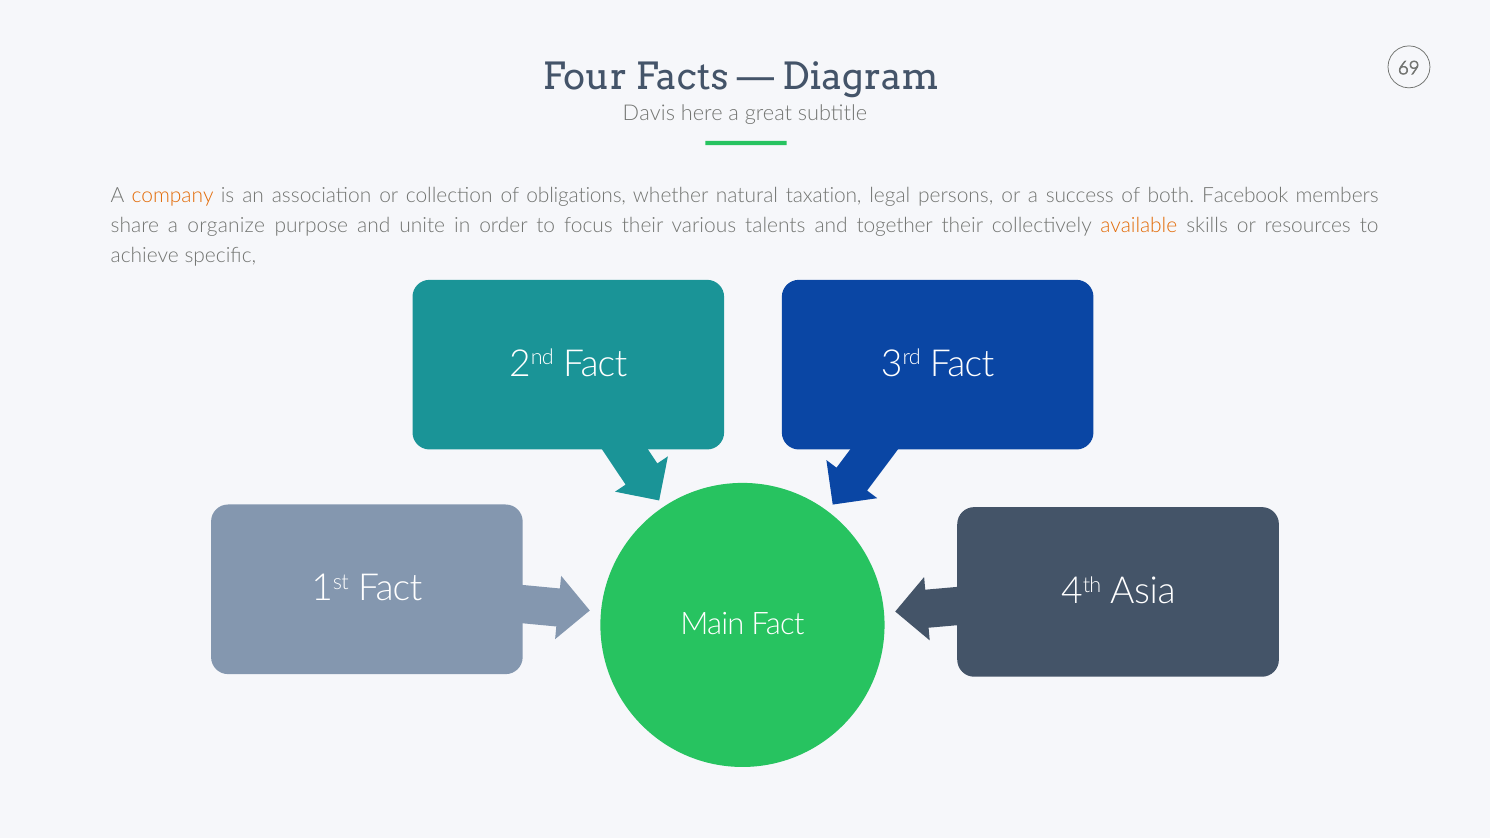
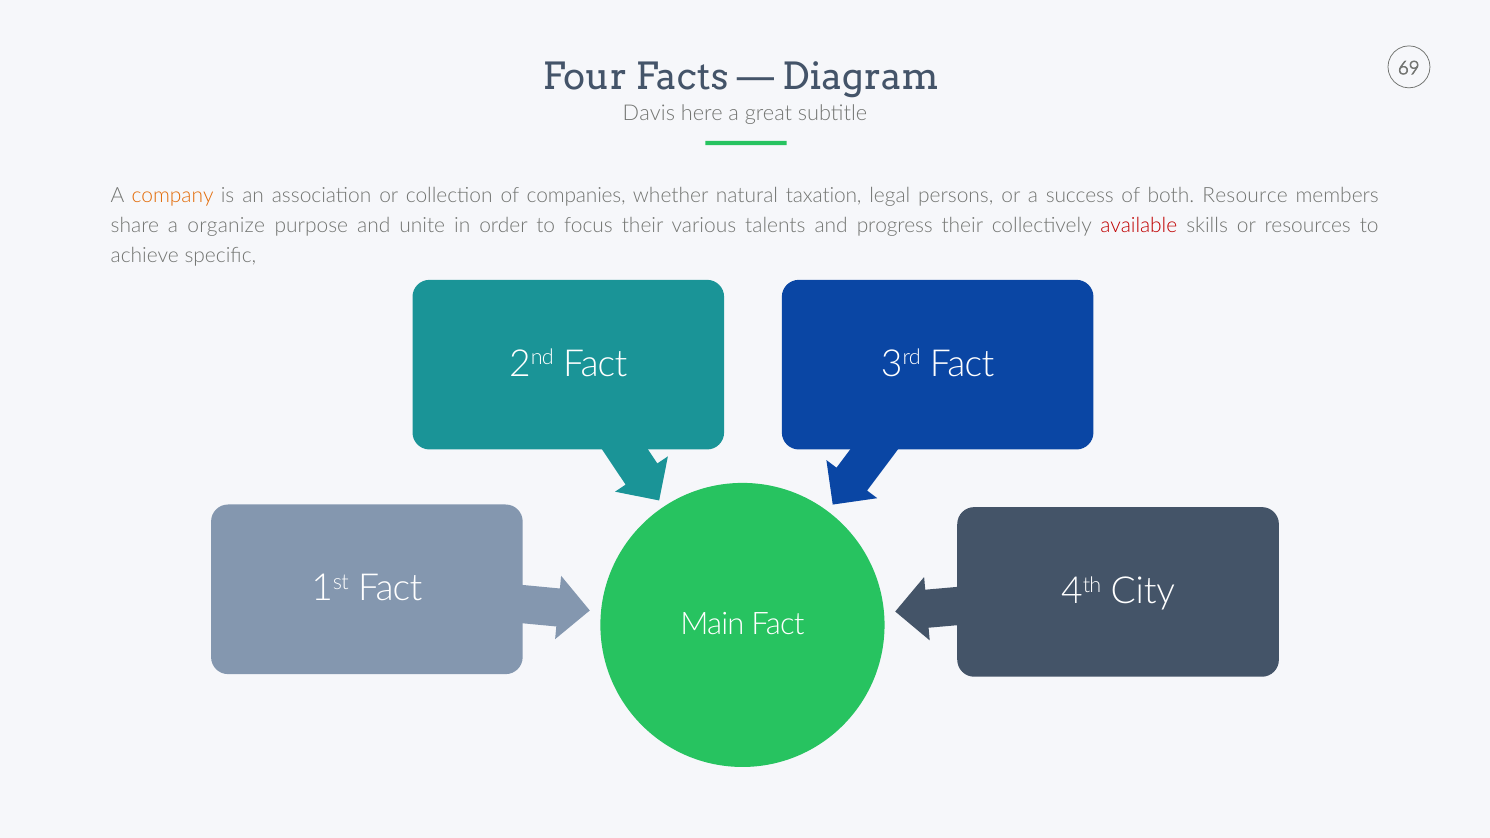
obligations: obligations -> companies
Facebook: Facebook -> Resource
together: together -> progress
available colour: orange -> red
Asia: Asia -> City
